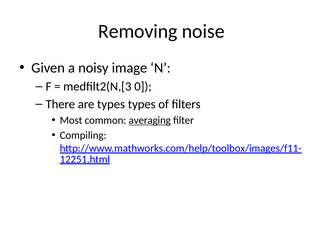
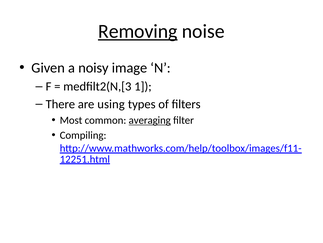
Removing underline: none -> present
0: 0 -> 1
are types: types -> using
